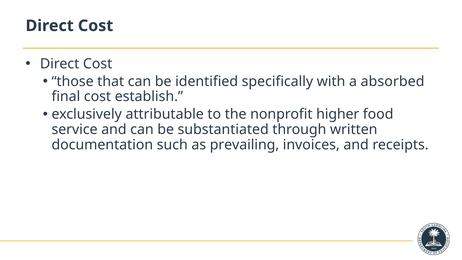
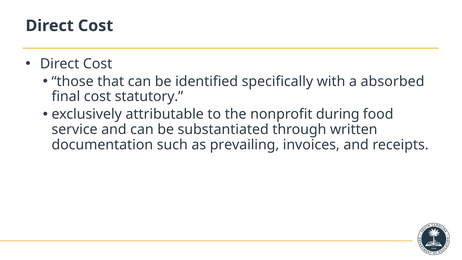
establish: establish -> statutory
higher: higher -> during
